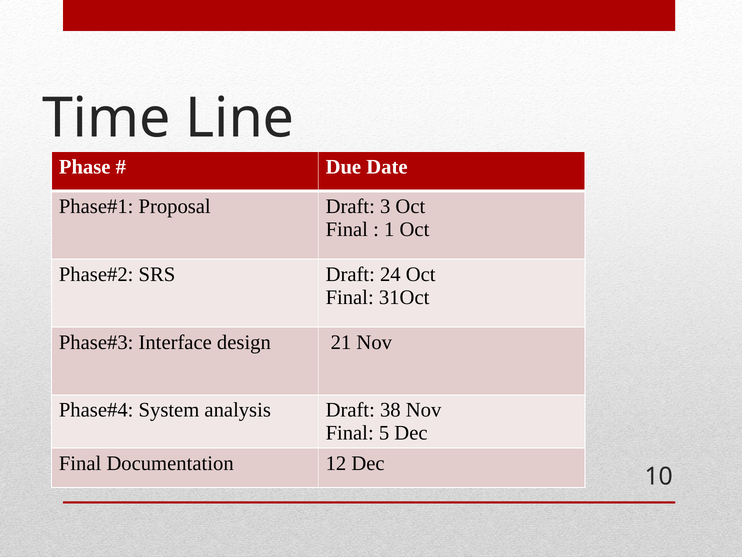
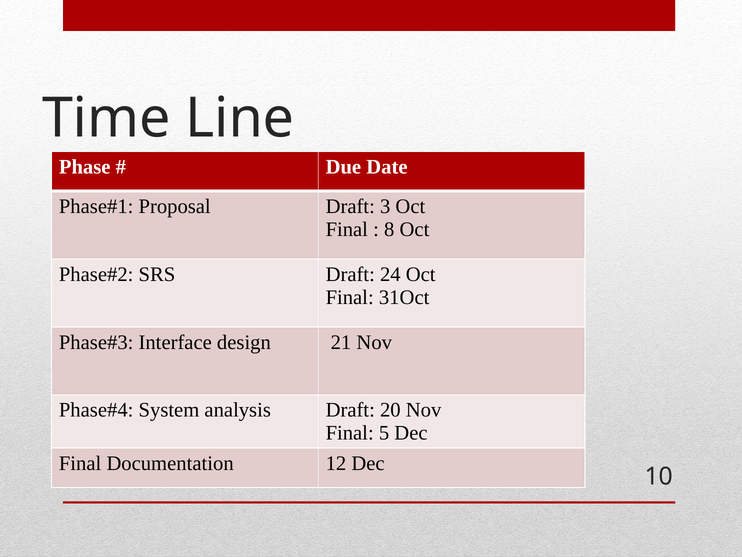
1: 1 -> 8
38: 38 -> 20
